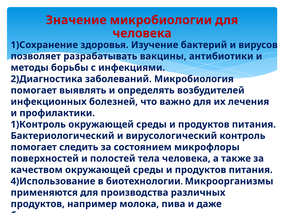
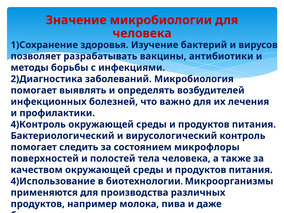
1)Контроль: 1)Контроль -> 4)Контроль
